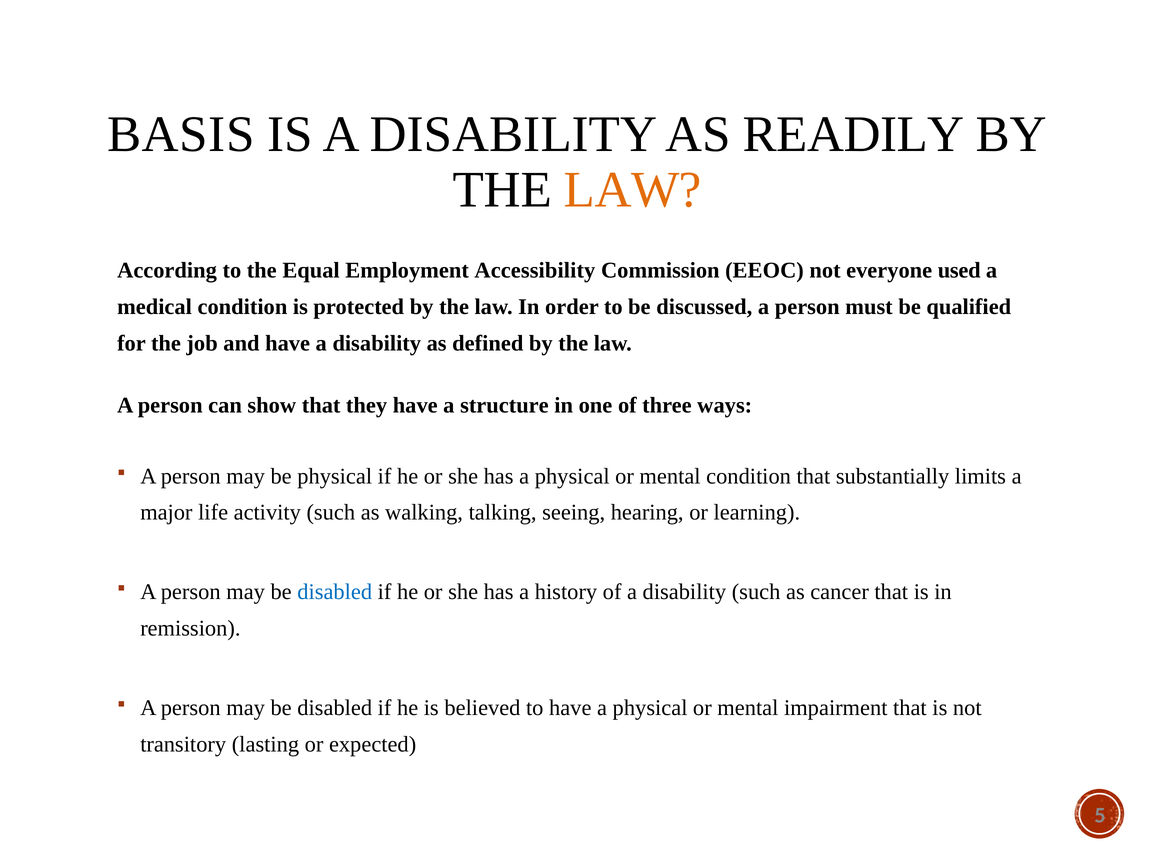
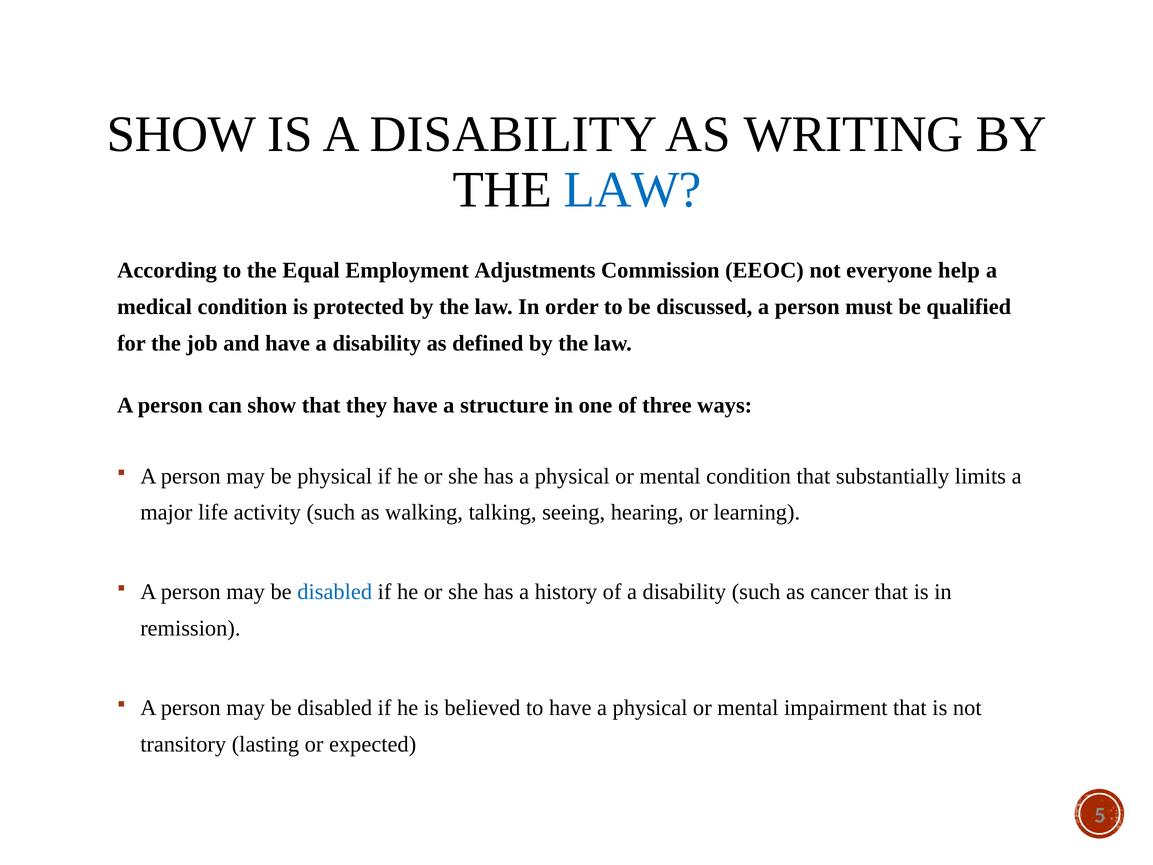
BASIS at (181, 135): BASIS -> SHOW
READILY: READILY -> WRITING
LAW at (633, 190) colour: orange -> blue
Accessibility: Accessibility -> Adjustments
used: used -> help
